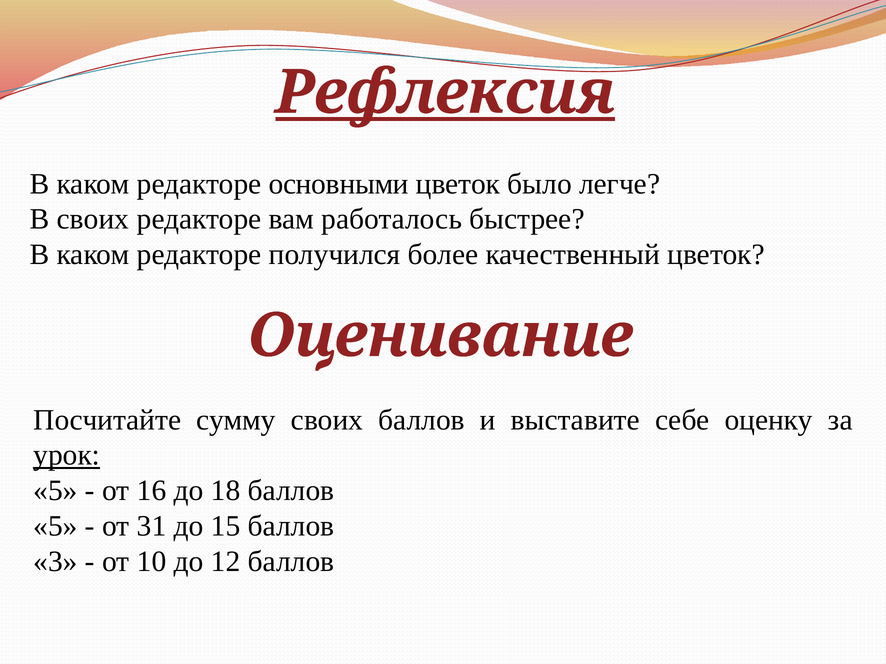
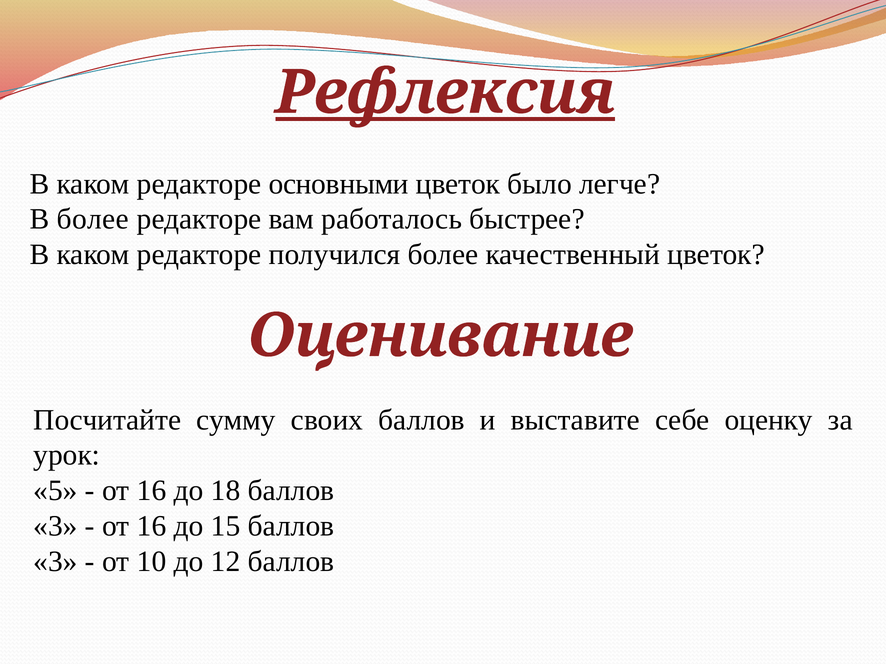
В своих: своих -> более
урок underline: present -> none
5 at (55, 526): 5 -> 3
31 at (152, 526): 31 -> 16
